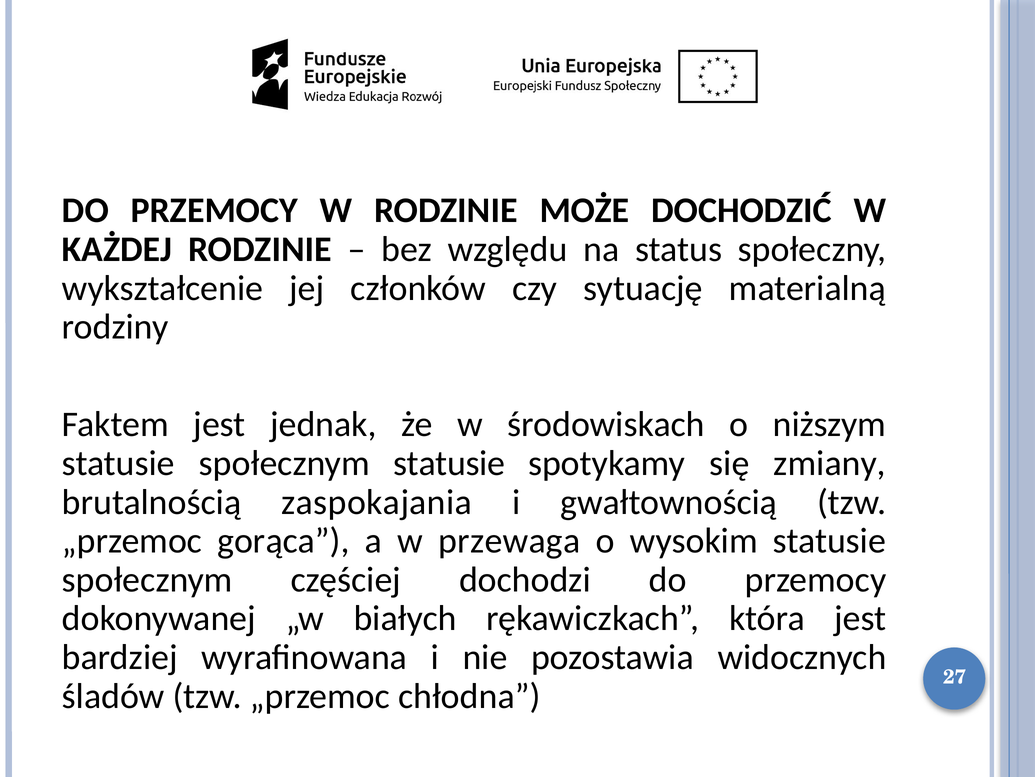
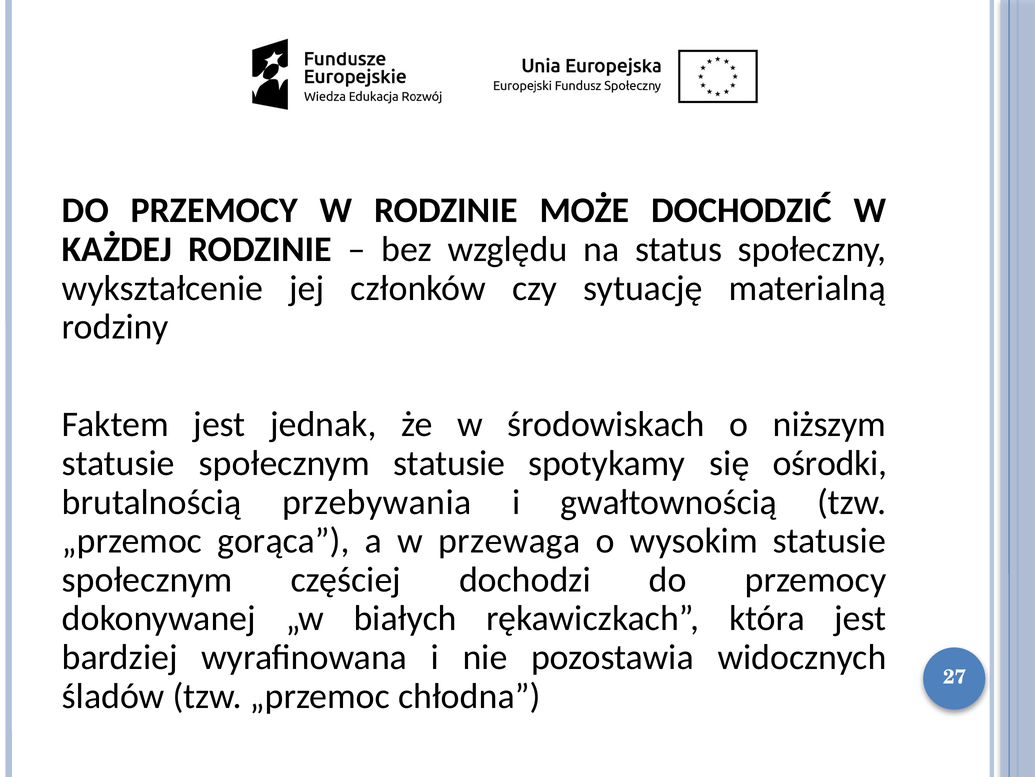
zmiany: zmiany -> ośrodki
zaspokajania: zaspokajania -> przebywania
